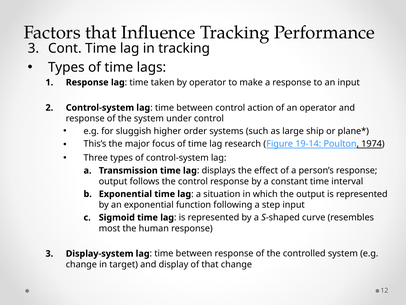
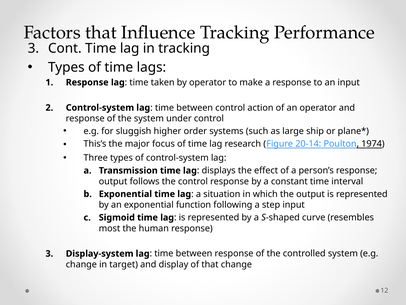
19-14: 19-14 -> 20-14
